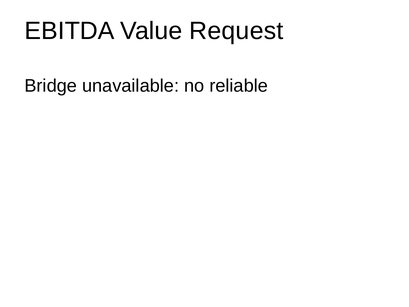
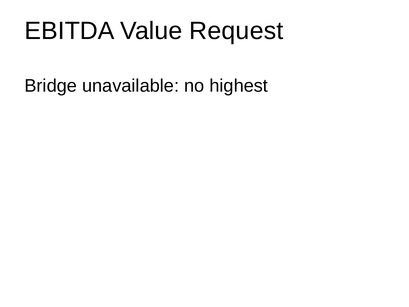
reliable: reliable -> highest
